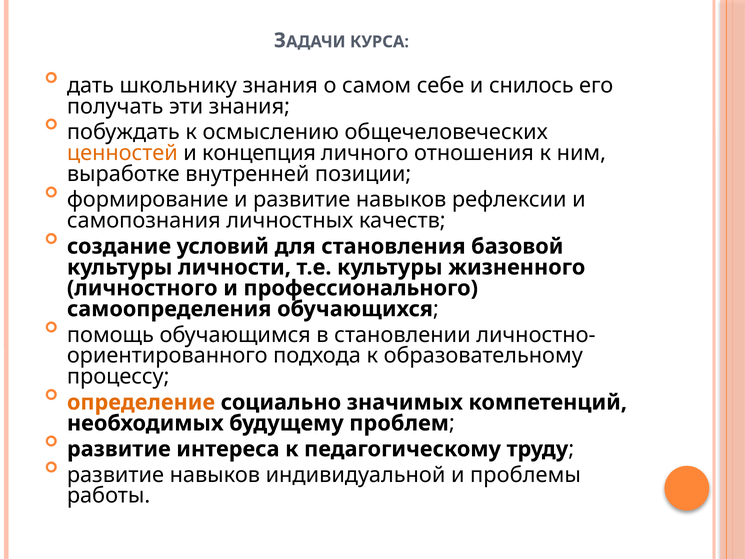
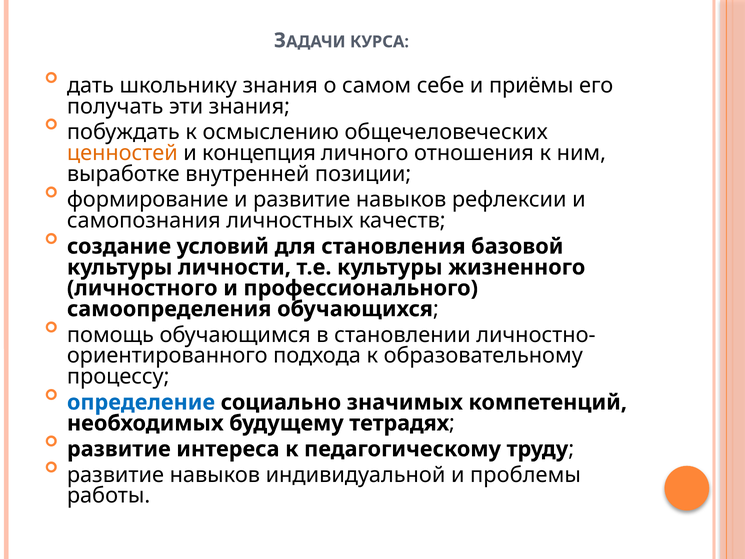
снилось: снилось -> приёмы
определение colour: orange -> blue
проблем: проблем -> тетрадях
